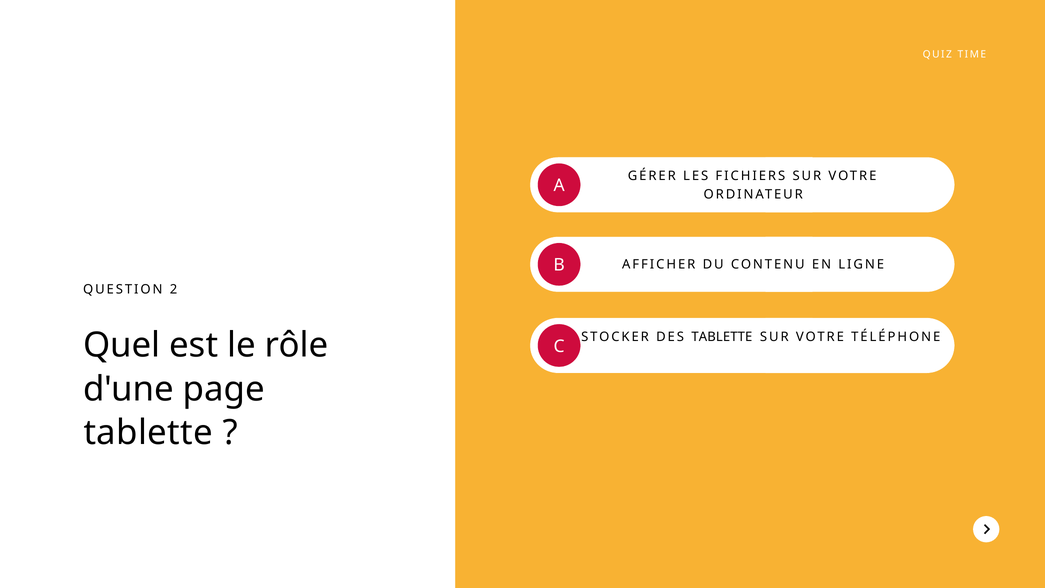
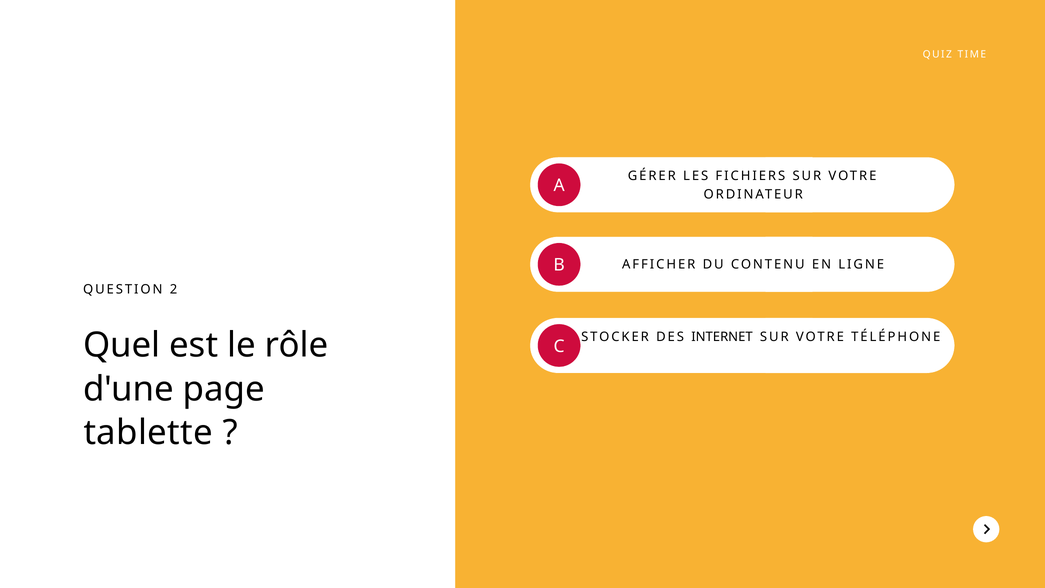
DES TABLETTE: TABLETTE -> INTERNET
